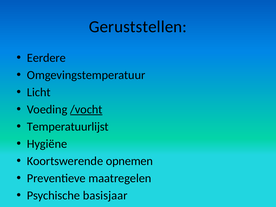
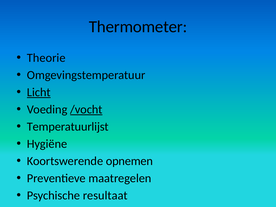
Geruststellen: Geruststellen -> Thermometer
Eerdere: Eerdere -> Theorie
Licht underline: none -> present
basisjaar: basisjaar -> resultaat
